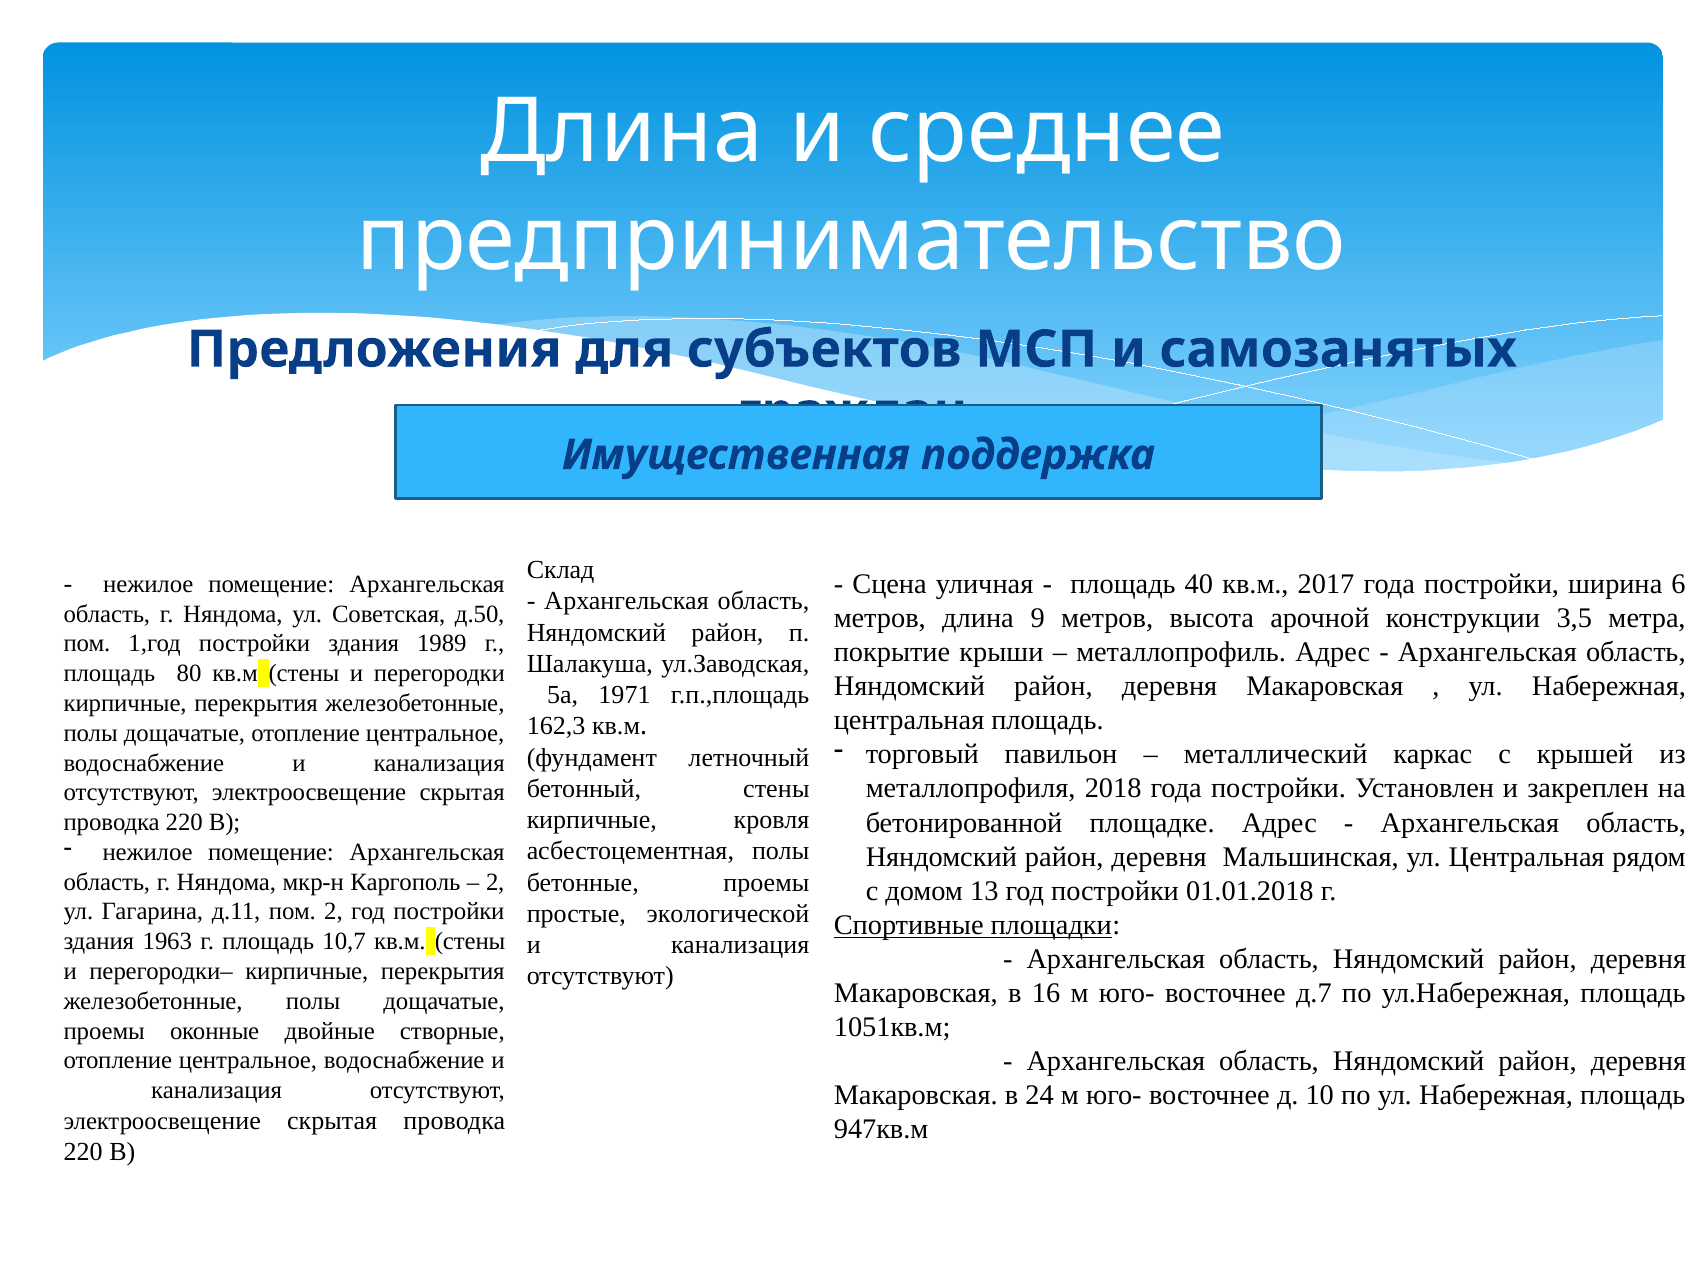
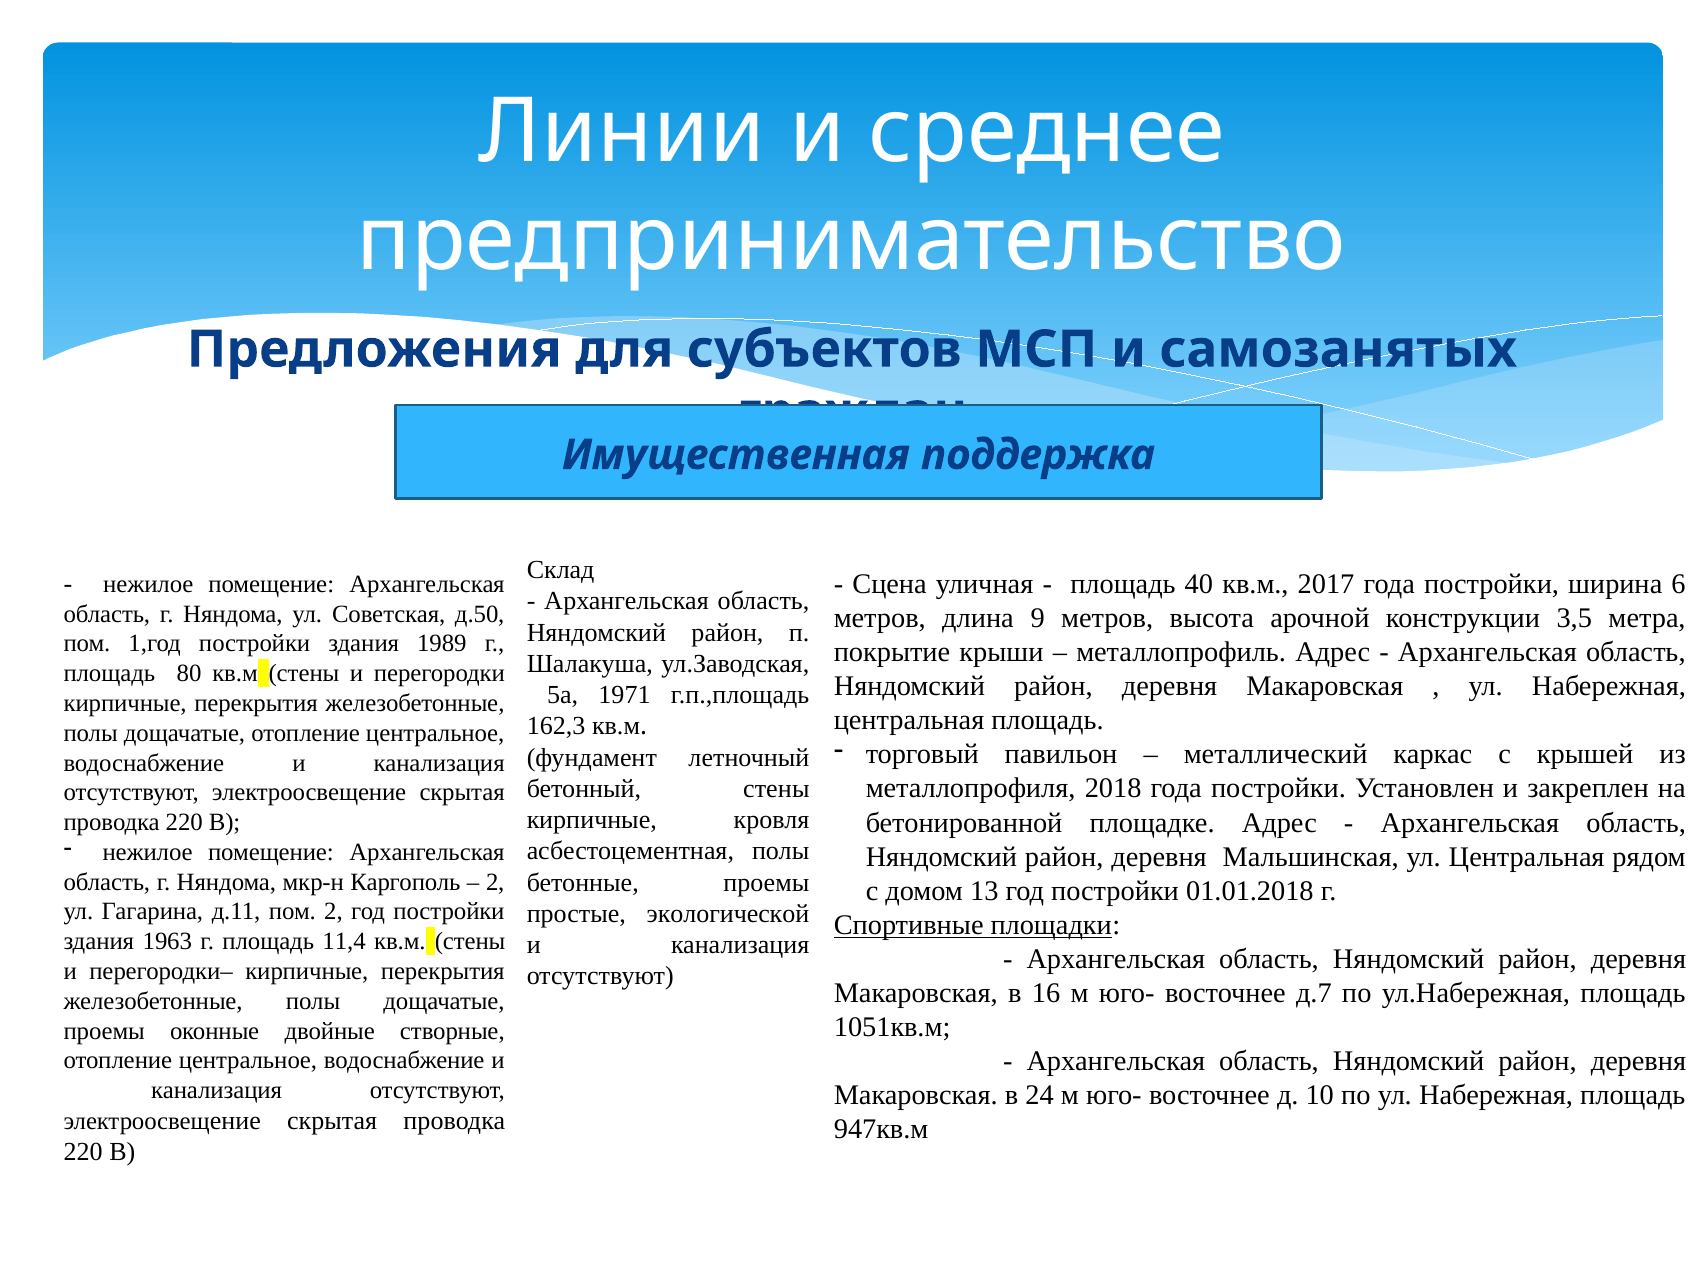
Длина at (622, 132): Длина -> Линии
10,7: 10,7 -> 11,4
